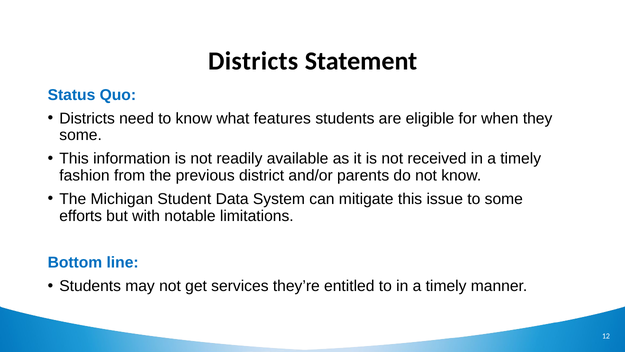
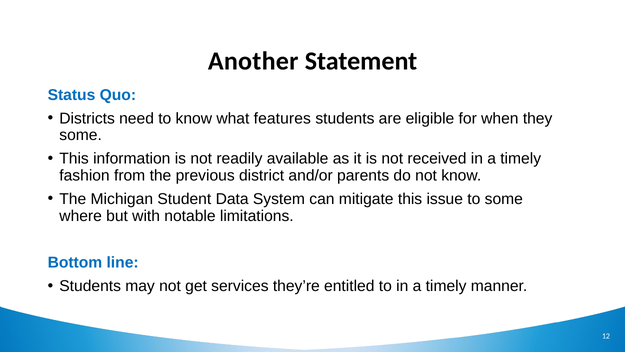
Districts at (253, 61): Districts -> Another
efforts: efforts -> where
